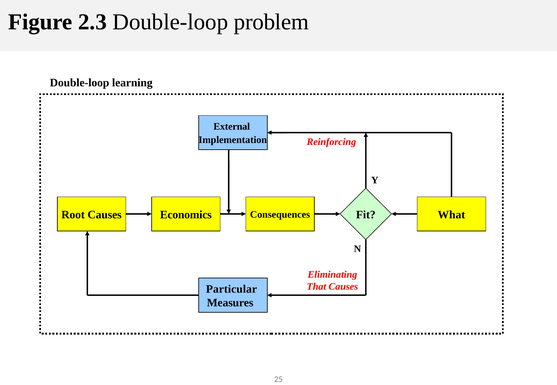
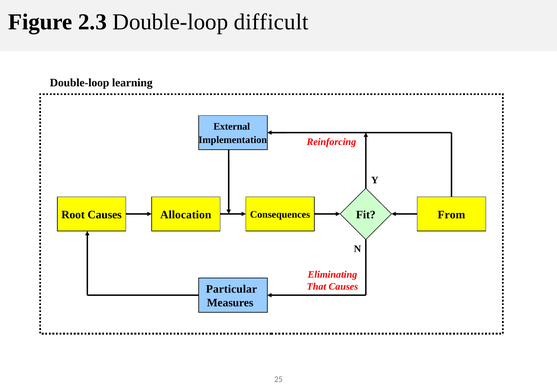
problem: problem -> difficult
Economics: Economics -> Allocation
What: What -> From
